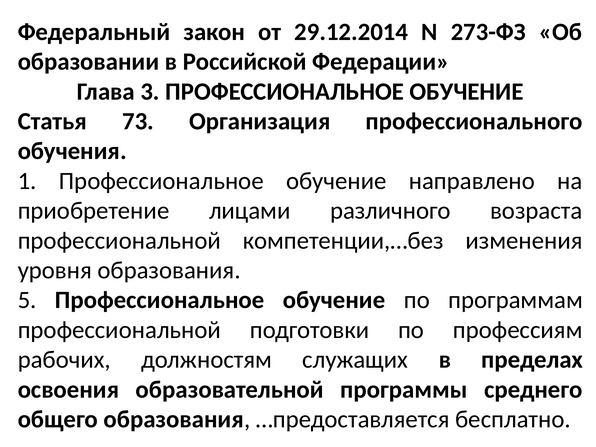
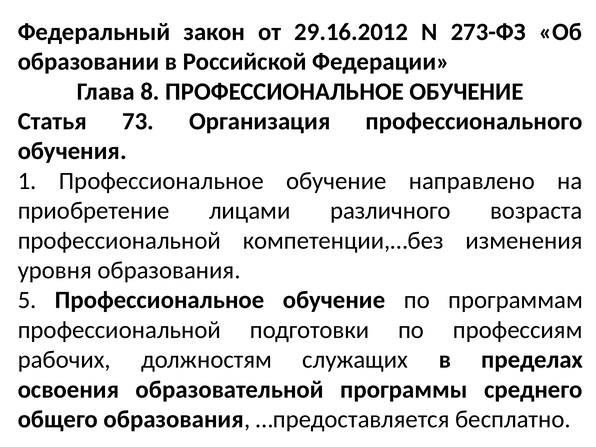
29.12.2014: 29.12.2014 -> 29.16.2012
3: 3 -> 8
